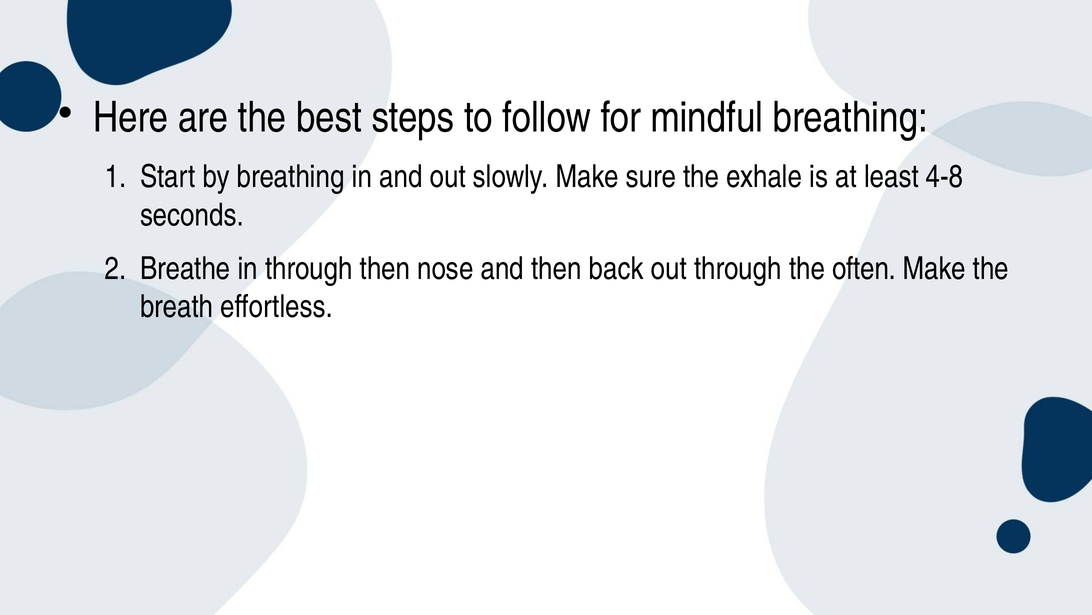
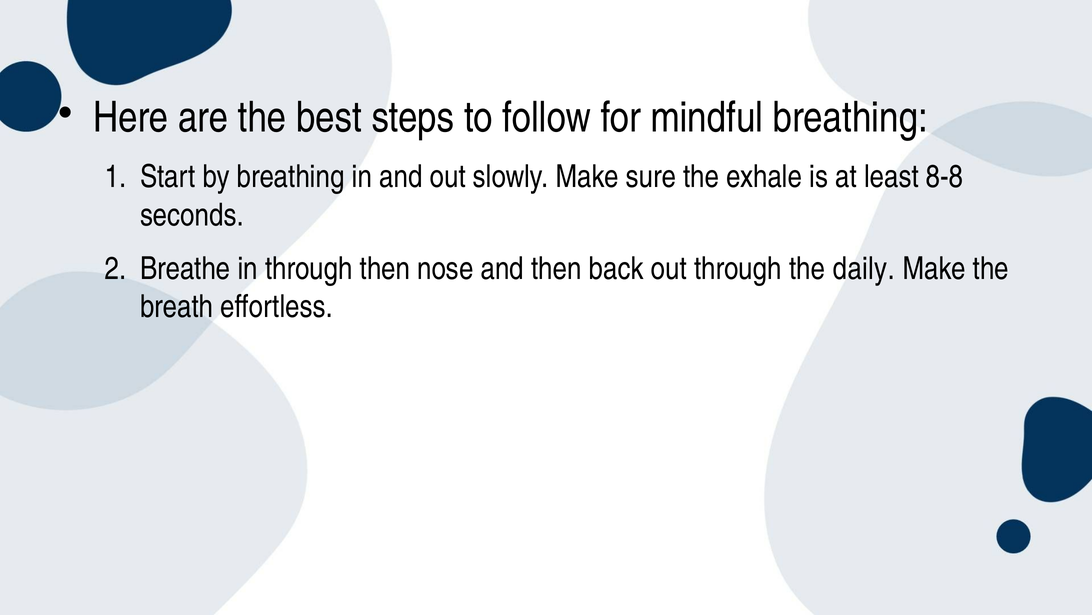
4-8: 4-8 -> 8-8
often: often -> daily
